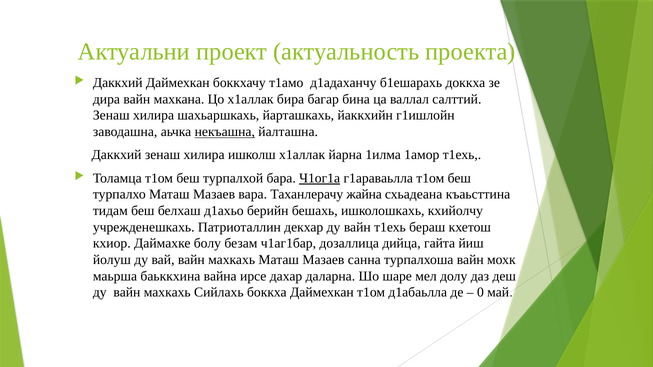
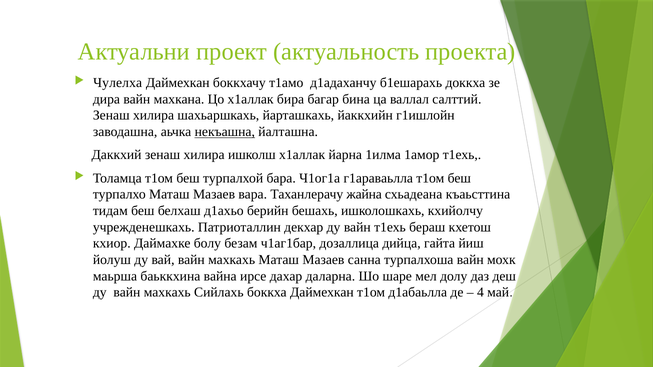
Даккхий at (118, 83): Даккхий -> Чулелха
Ч1ог1а underline: present -> none
0: 0 -> 4
